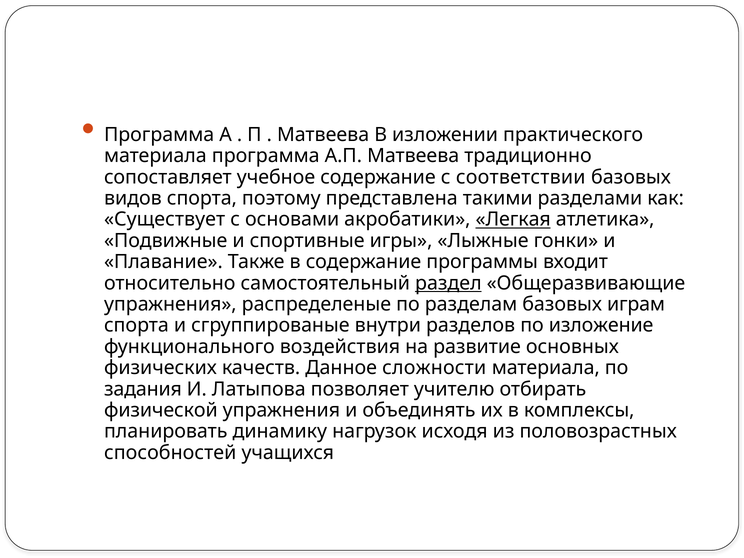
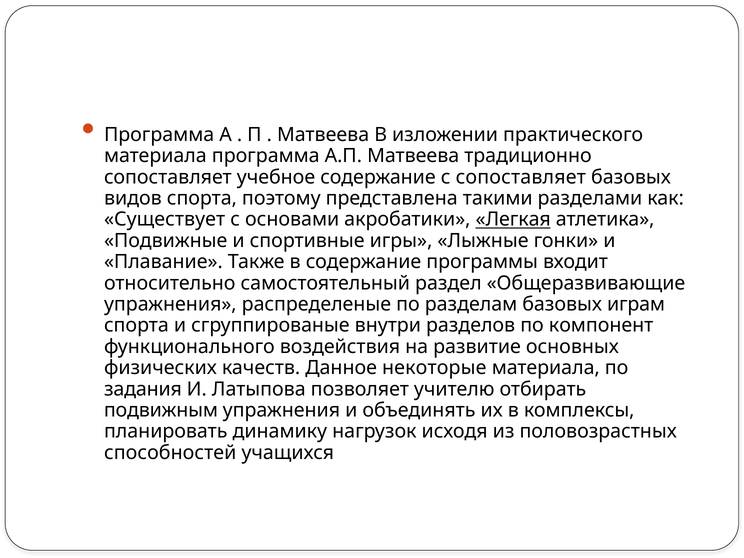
с соответствии: соответствии -> сопоставляет
раздел underline: present -> none
изложение: изложение -> компонент
сложности: сложности -> некоторые
физической: физической -> подвижным
